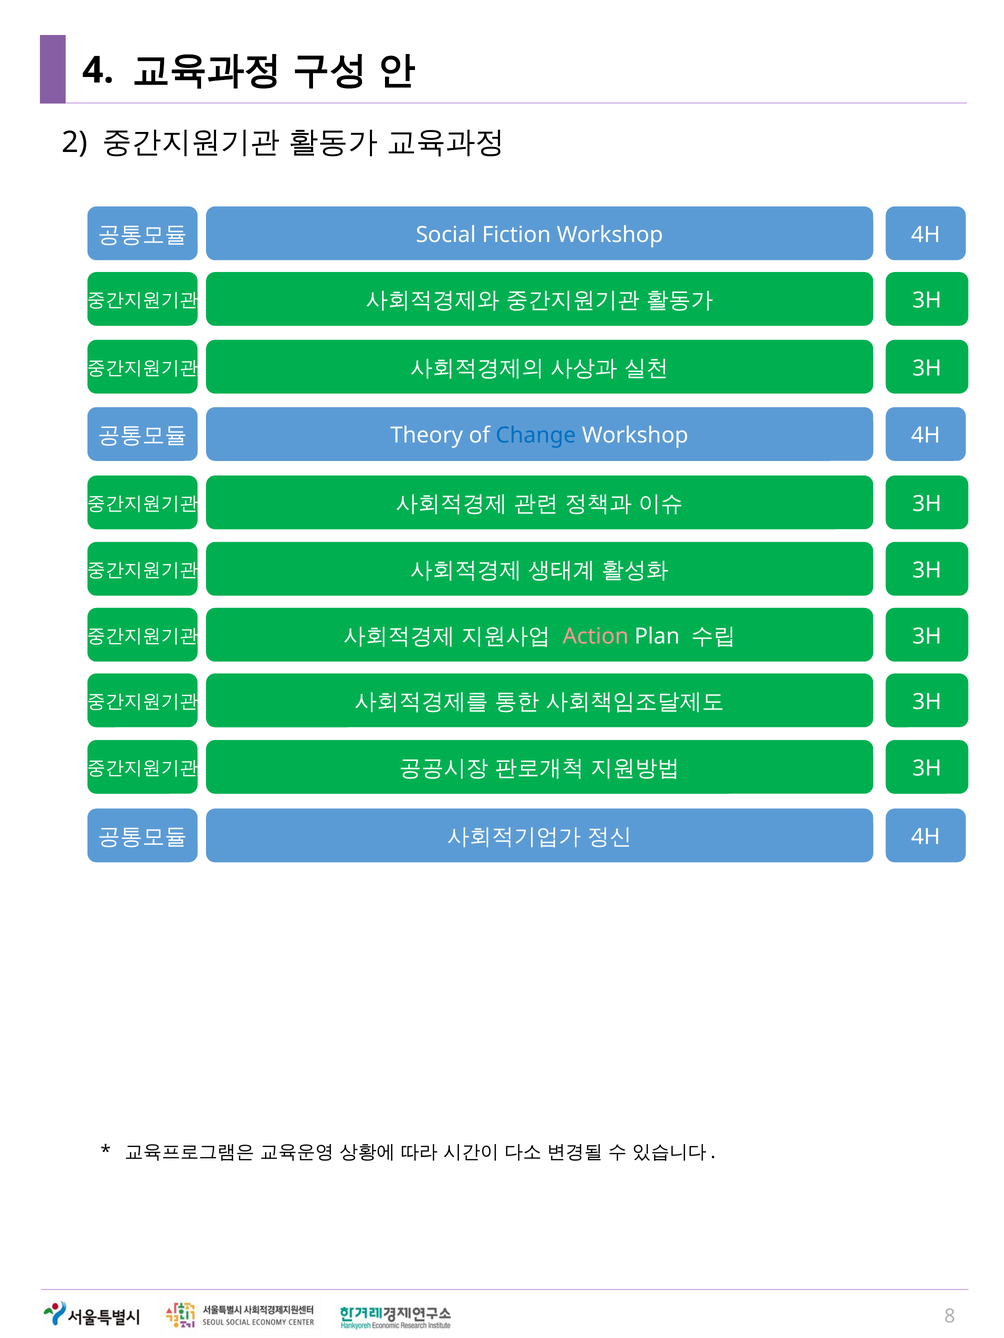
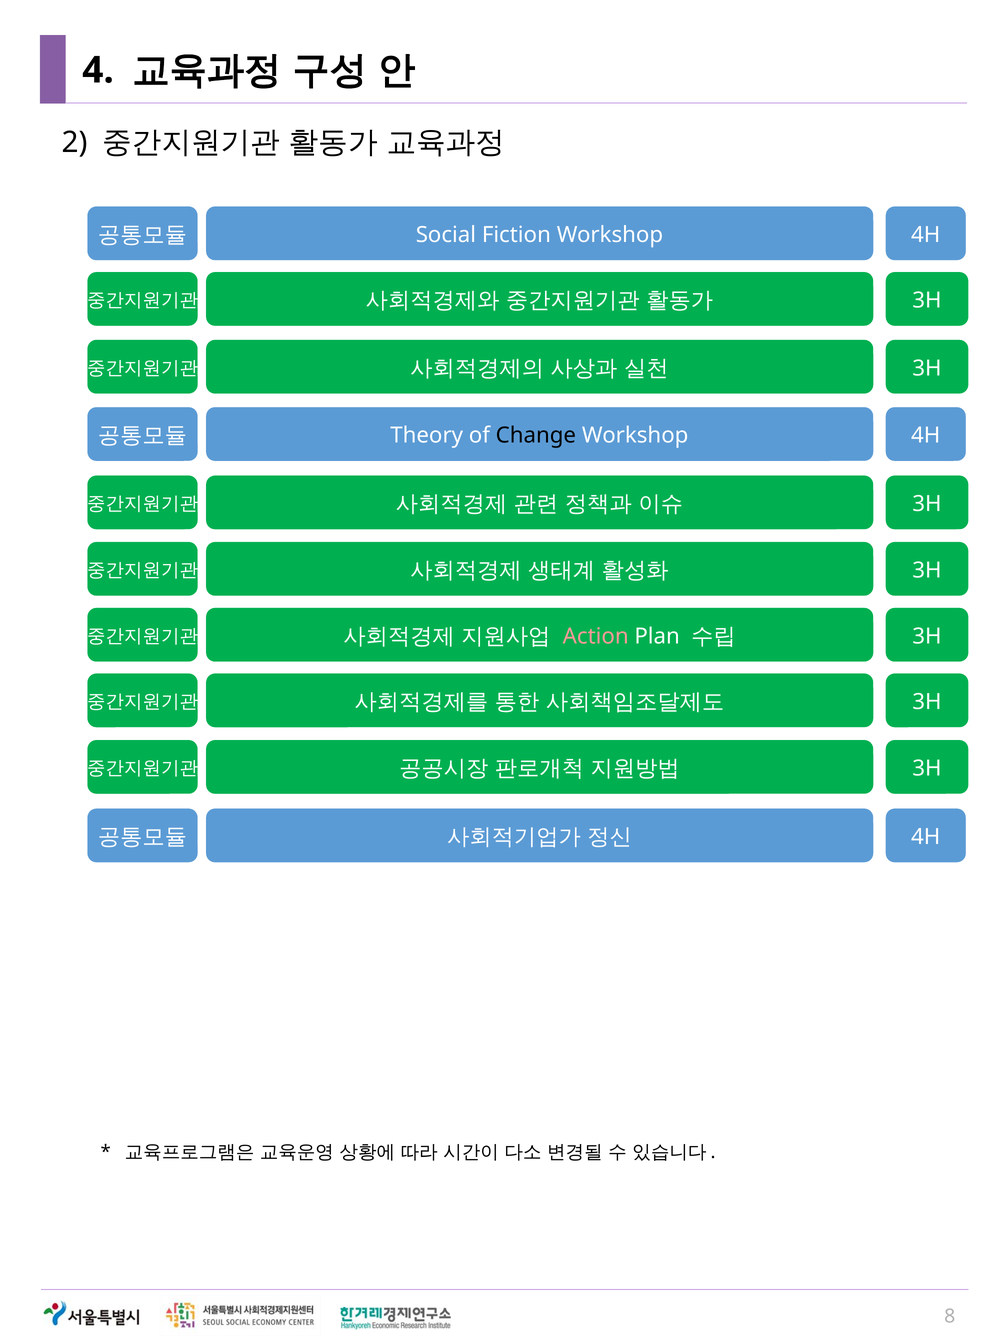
Change colour: blue -> black
